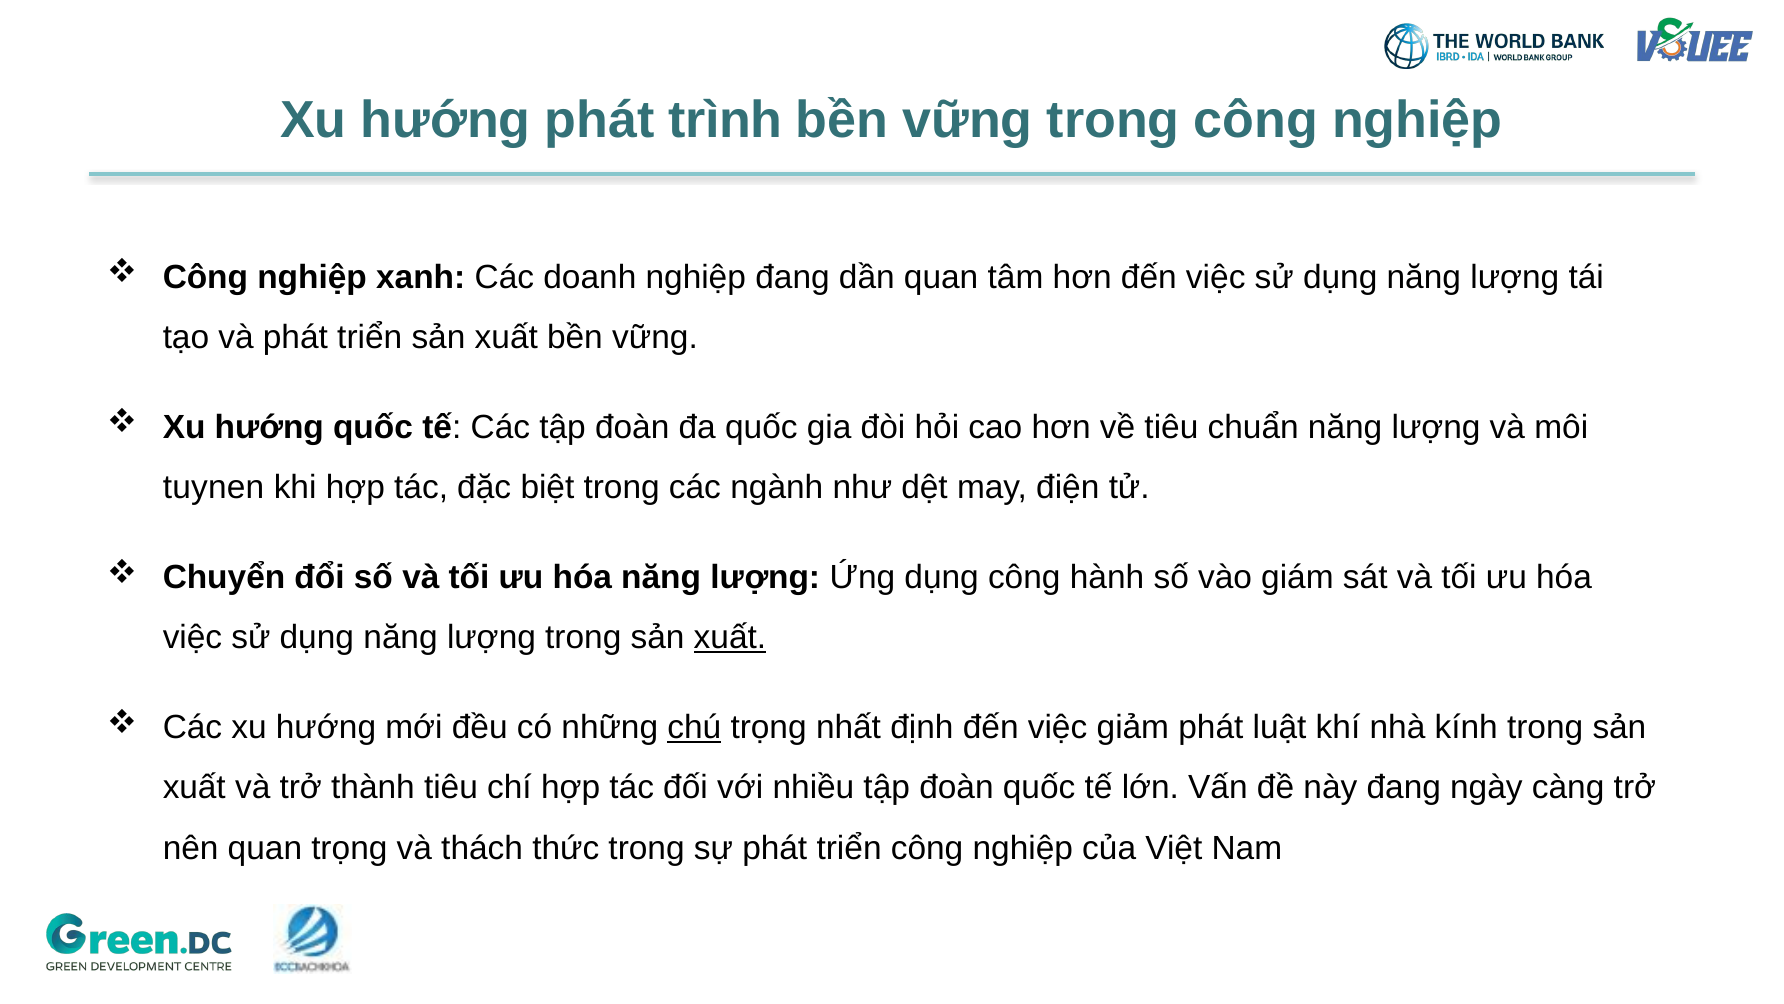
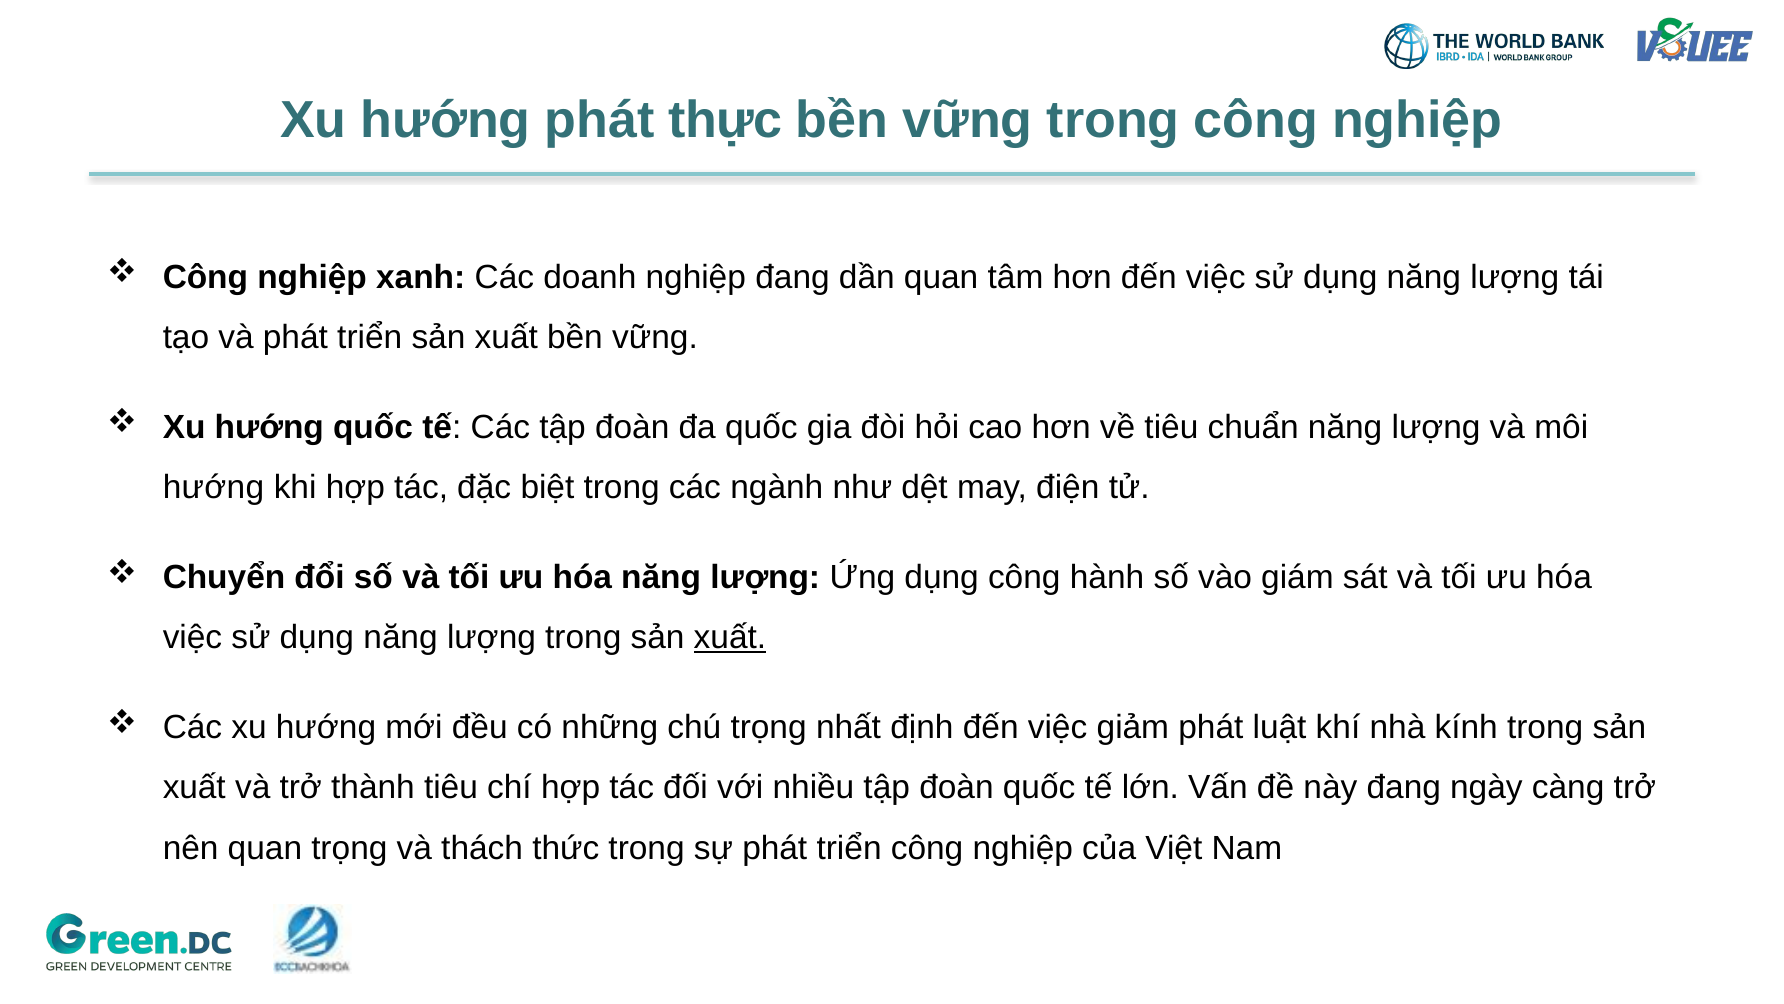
trình: trình -> thực
tuynen at (214, 487): tuynen -> hướng
chú underline: present -> none
